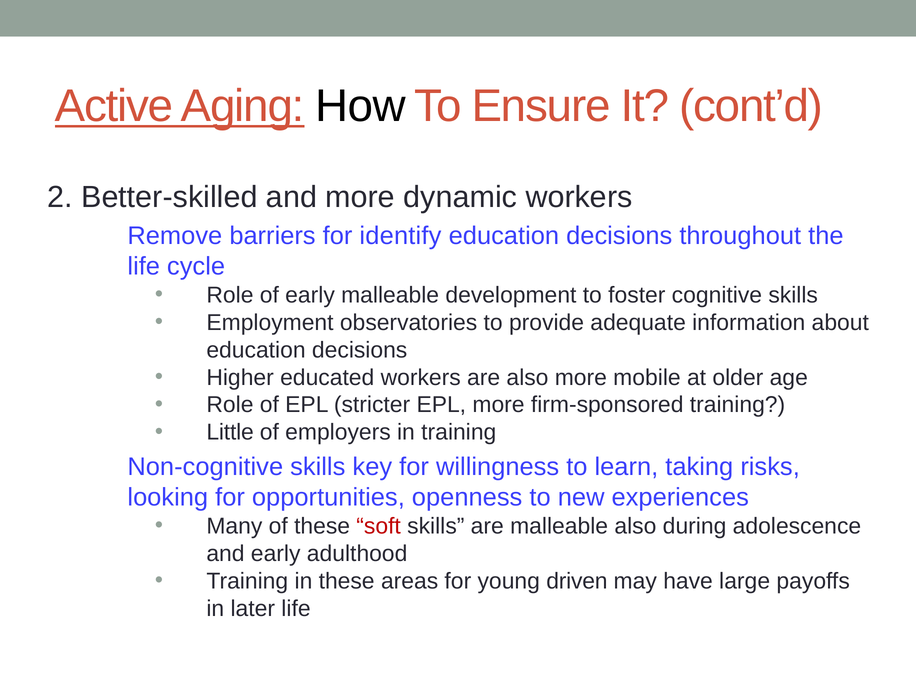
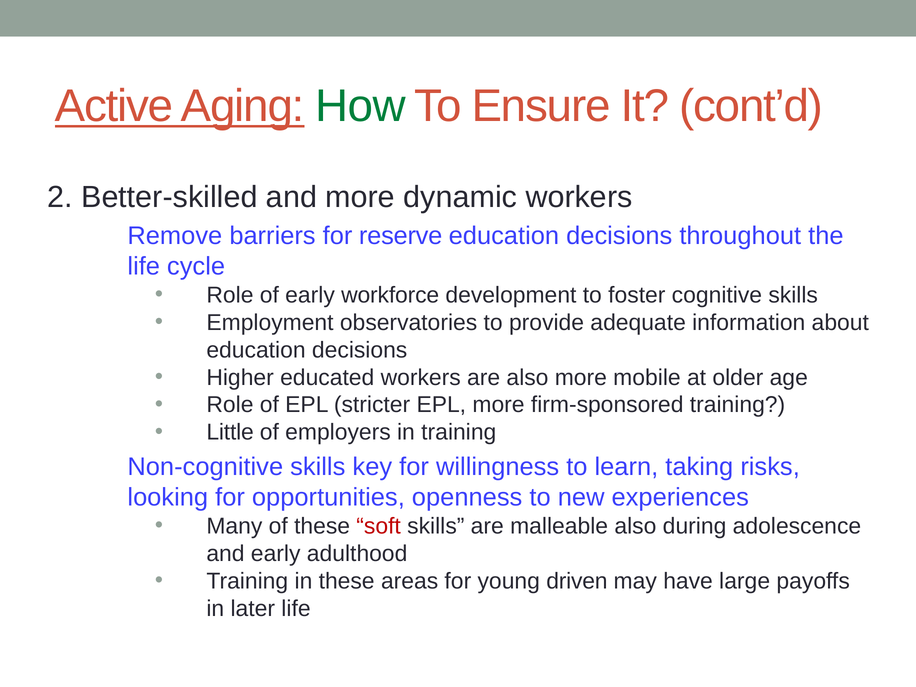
How colour: black -> green
identify: identify -> reserve
early malleable: malleable -> workforce
